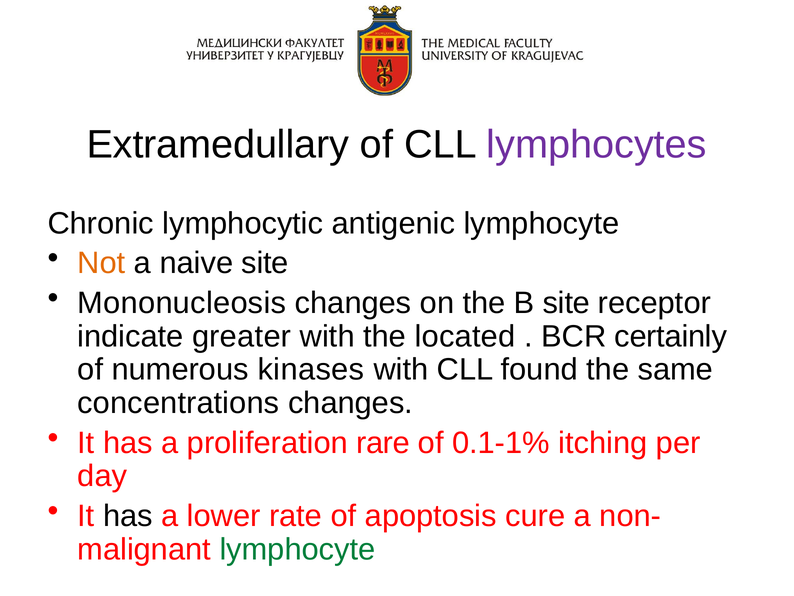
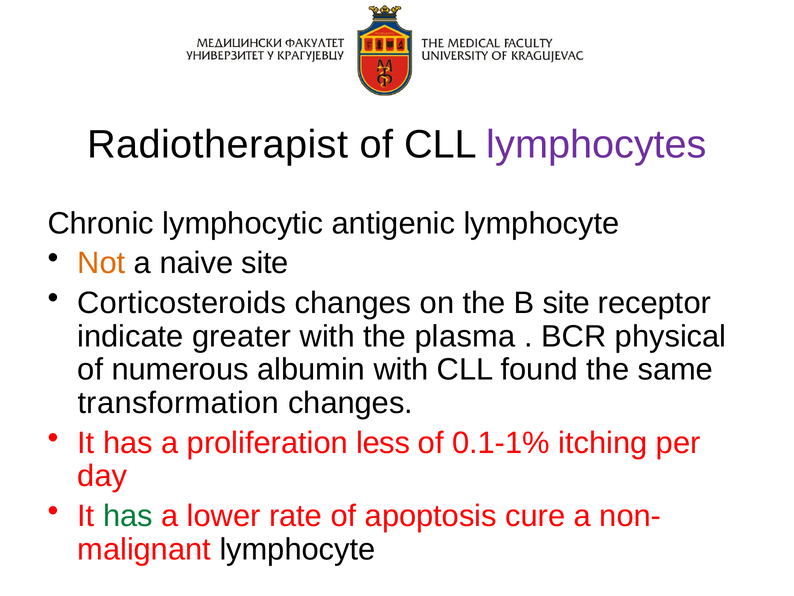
Extramedullary: Extramedullary -> Radiotherapist
Mononucleosis: Mononucleosis -> Corticosteroids
located: located -> plasma
certainly: certainly -> physical
kinases: kinases -> albumin
concentrations: concentrations -> transformation
rare: rare -> less
has at (128, 516) colour: black -> green
lymphocyte at (297, 549) colour: green -> black
